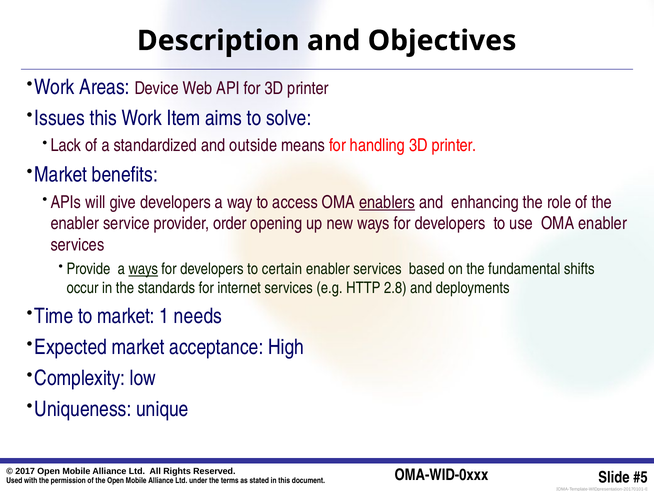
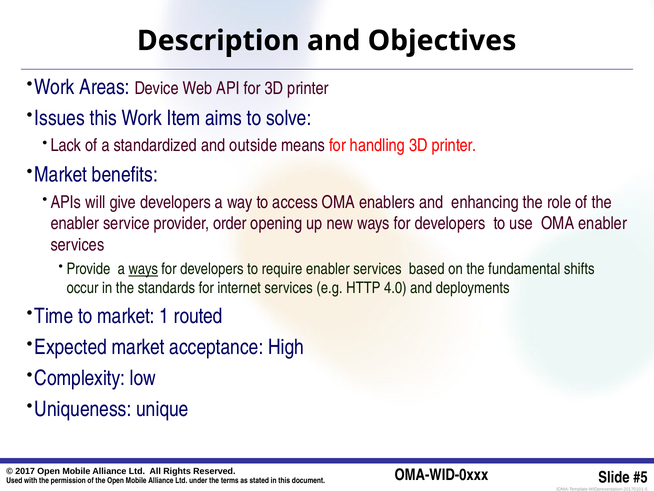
enablers underline: present -> none
certain: certain -> require
2.8: 2.8 -> 4.0
needs: needs -> routed
